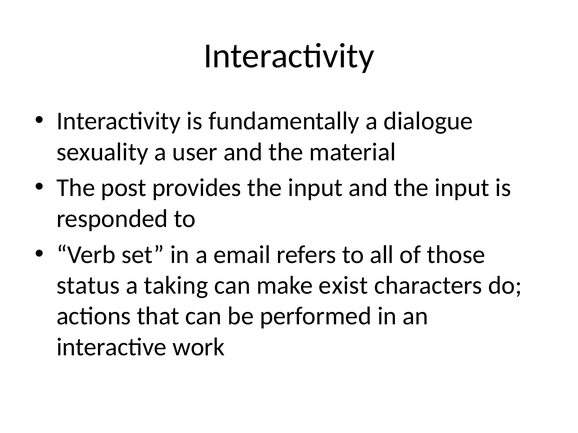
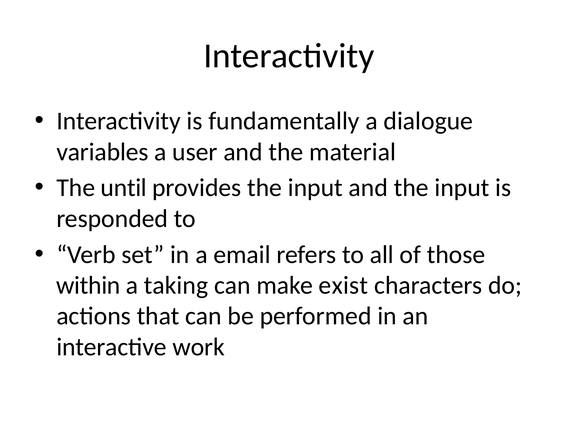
sexuality: sexuality -> variables
post: post -> until
status: status -> within
